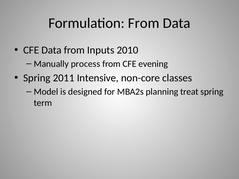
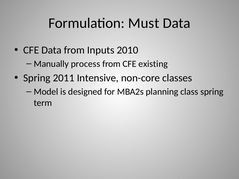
Formulation From: From -> Must
evening: evening -> existing
treat: treat -> class
